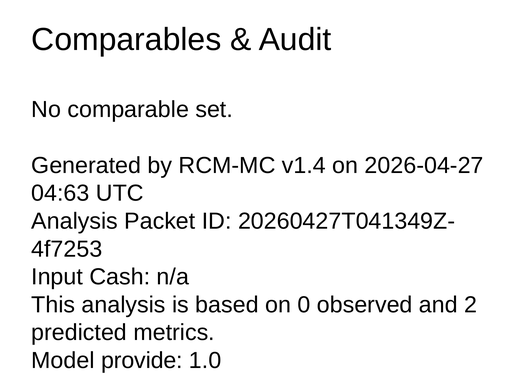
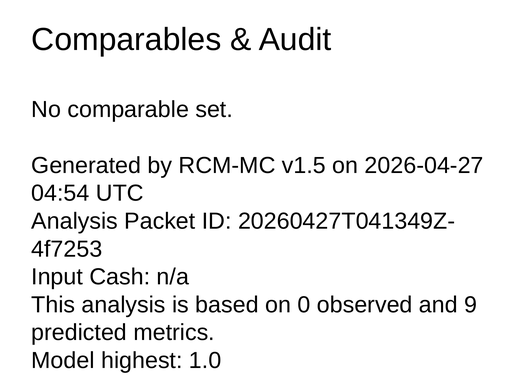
v1.4: v1.4 -> v1.5
04:63: 04:63 -> 04:54
2: 2 -> 9
provide: provide -> highest
